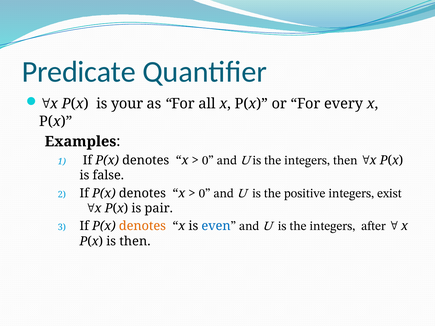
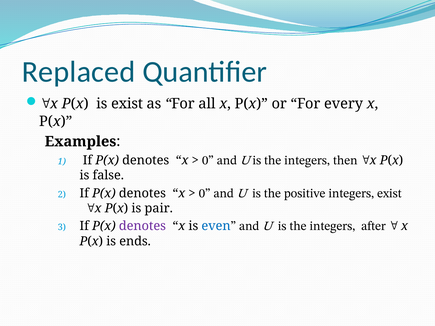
Predicate: Predicate -> Replaced
is your: your -> exist
denotes at (142, 226) colour: orange -> purple
is then: then -> ends
